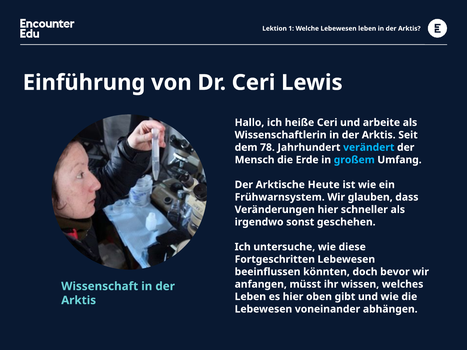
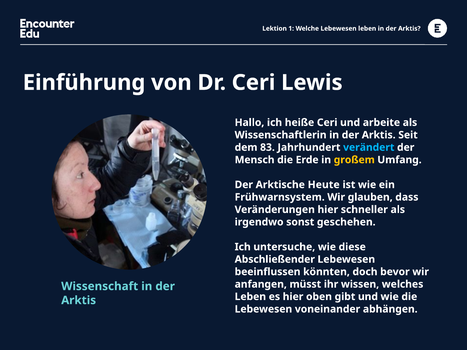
78: 78 -> 83
großem colour: light blue -> yellow
Fortgeschritten: Fortgeschritten -> Abschließender
